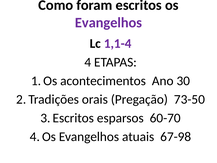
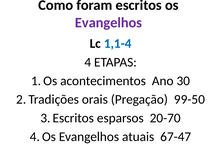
1,1-4 colour: purple -> blue
73-50: 73-50 -> 99-50
60-70: 60-70 -> 20-70
67-98: 67-98 -> 67-47
